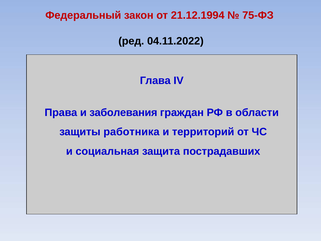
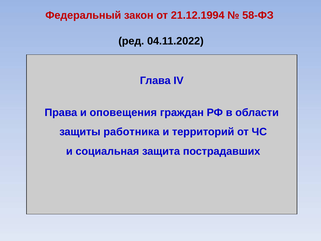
75-ФЗ: 75-ФЗ -> 58-ФЗ
заболевания: заболевания -> оповещения
